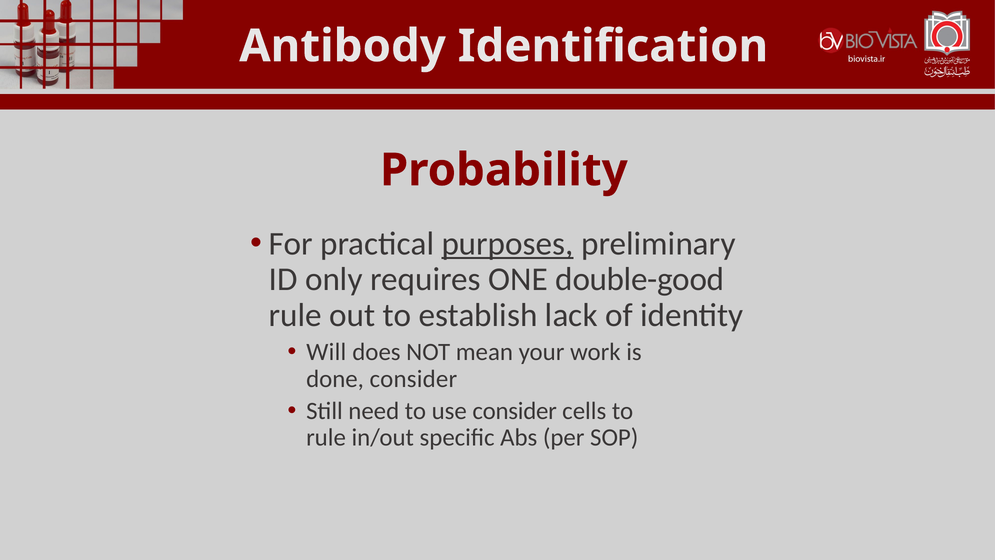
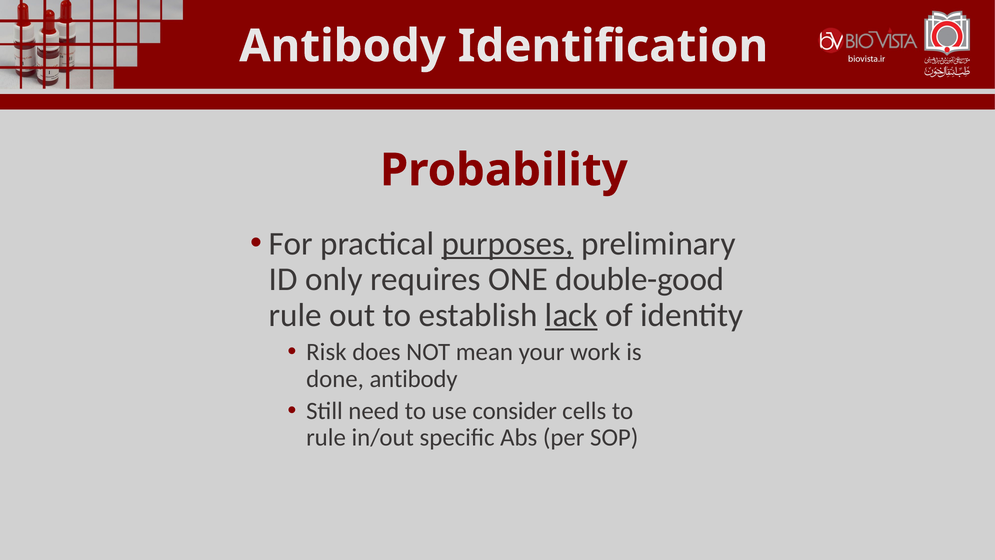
lack underline: none -> present
Will: Will -> Risk
done consider: consider -> antibody
